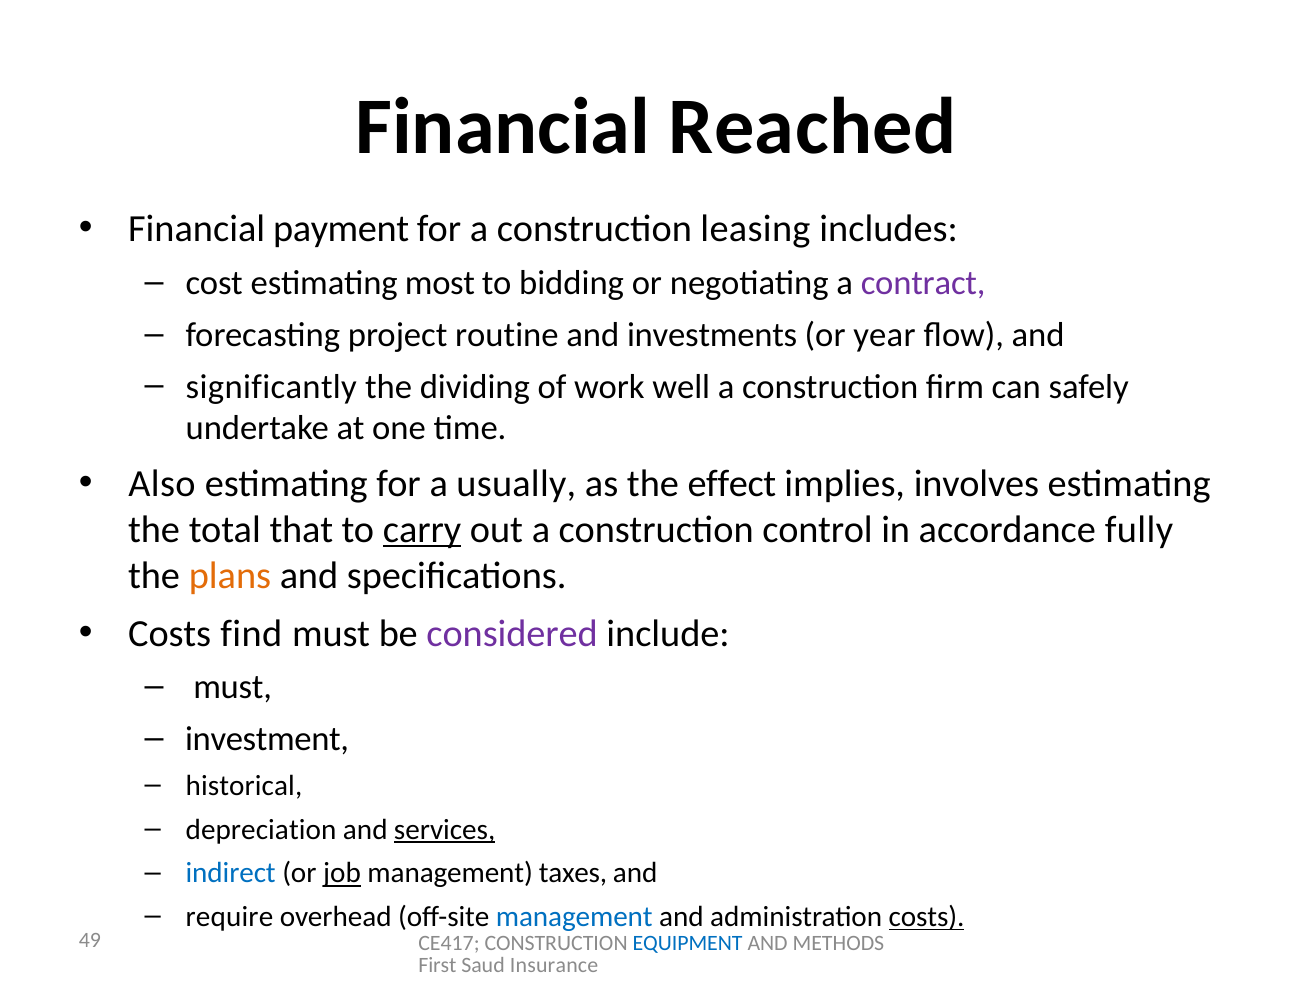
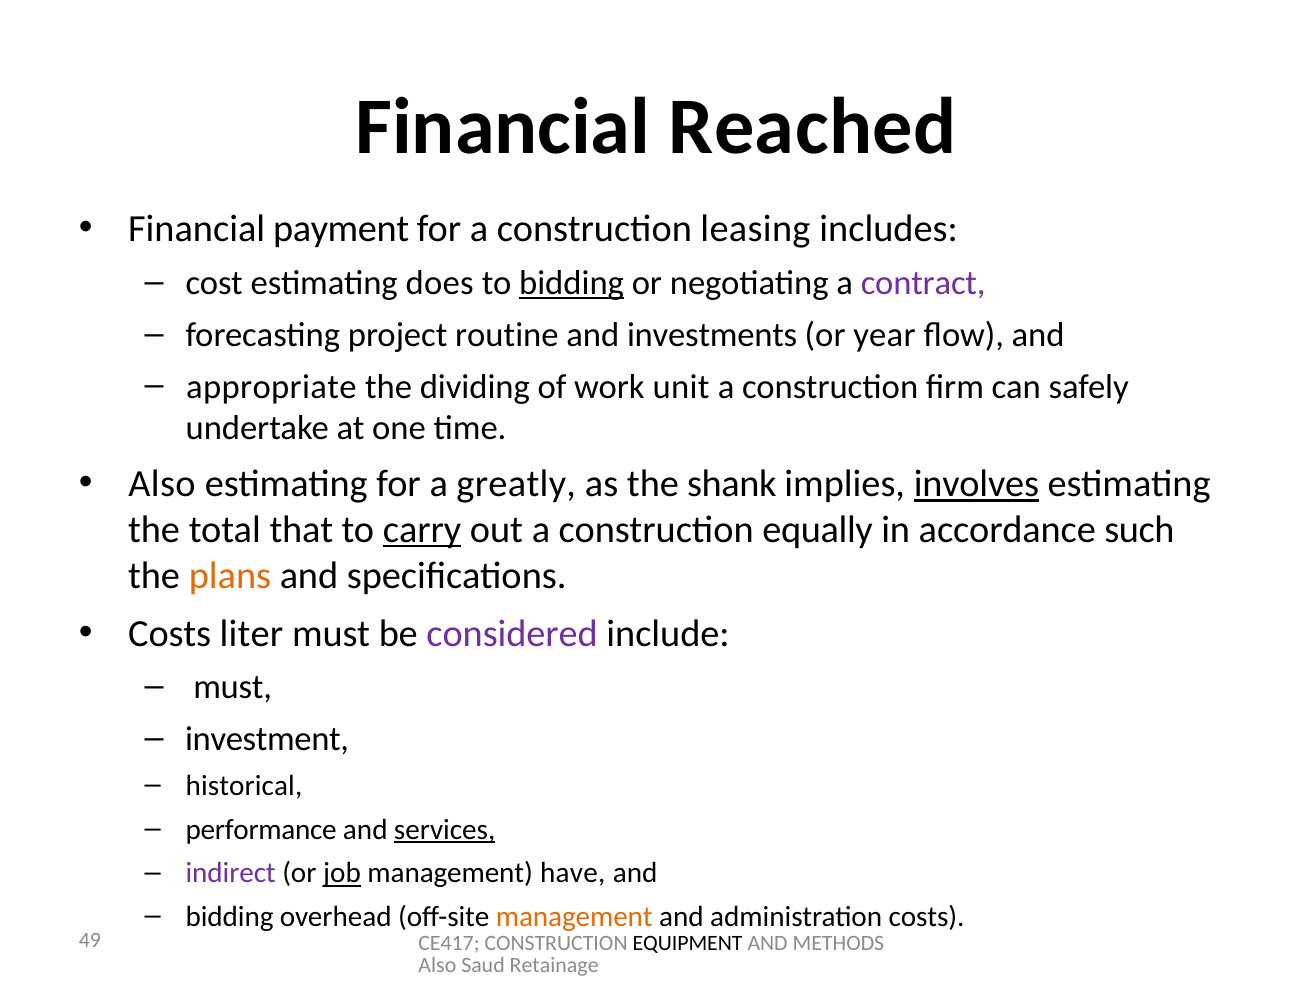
most: most -> does
bidding at (572, 283) underline: none -> present
significantly: significantly -> appropriate
well: well -> unit
usually: usually -> greatly
effect: effect -> shank
involves underline: none -> present
control: control -> equally
fully: fully -> such
find: find -> liter
depreciation: depreciation -> performance
indirect colour: blue -> purple
taxes: taxes -> have
require at (229, 917): require -> bidding
management at (574, 917) colour: blue -> orange
costs at (927, 917) underline: present -> none
EQUIPMENT colour: blue -> black
First at (437, 966): First -> Also
Insurance: Insurance -> Retainage
